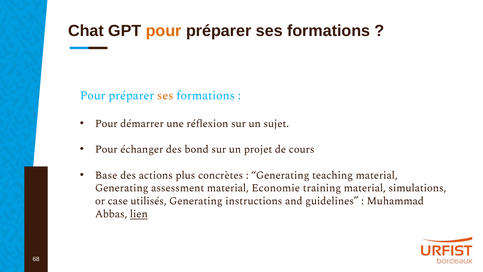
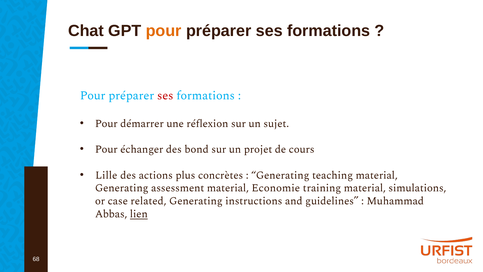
ses at (165, 95) colour: orange -> red
Base: Base -> Lille
utilisés: utilisés -> related
